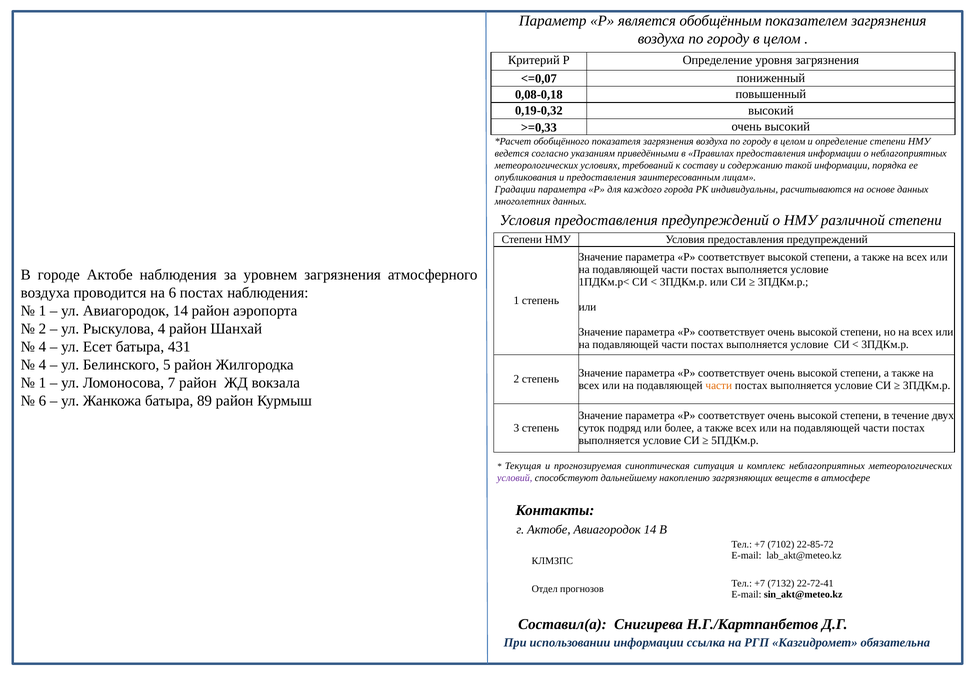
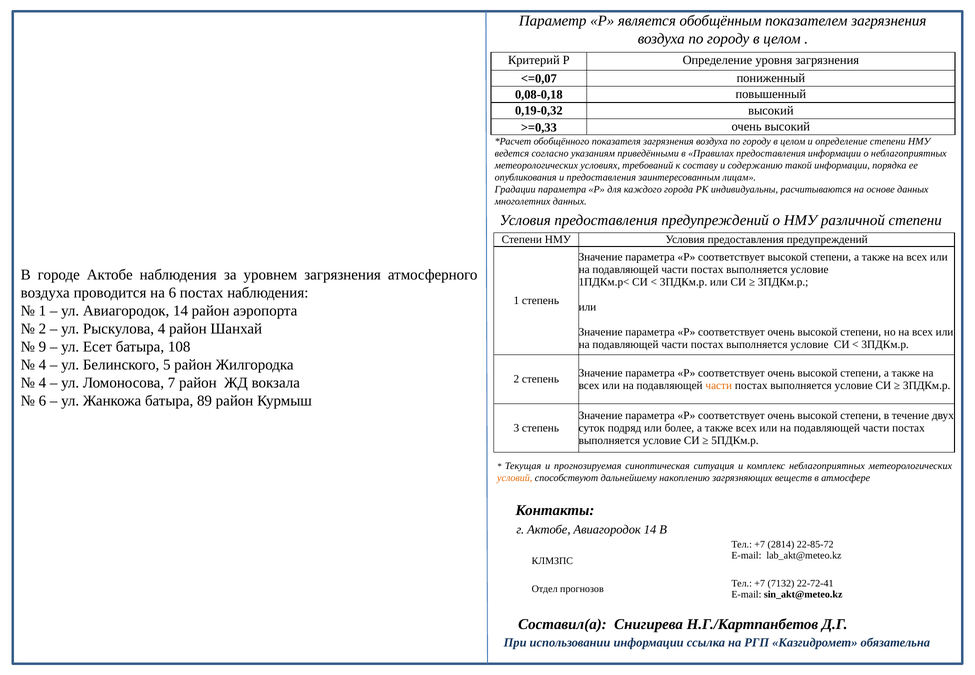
4 at (42, 347): 4 -> 9
431: 431 -> 108
1 at (42, 383): 1 -> 4
условий colour: purple -> orange
7102: 7102 -> 2814
